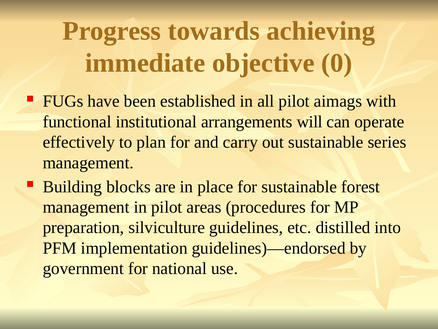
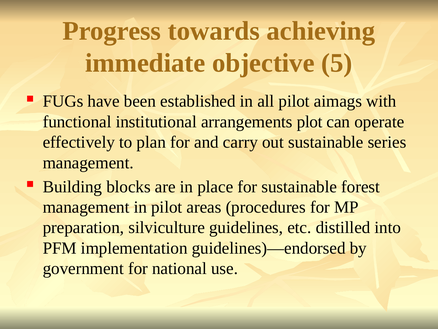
0: 0 -> 5
will: will -> plot
